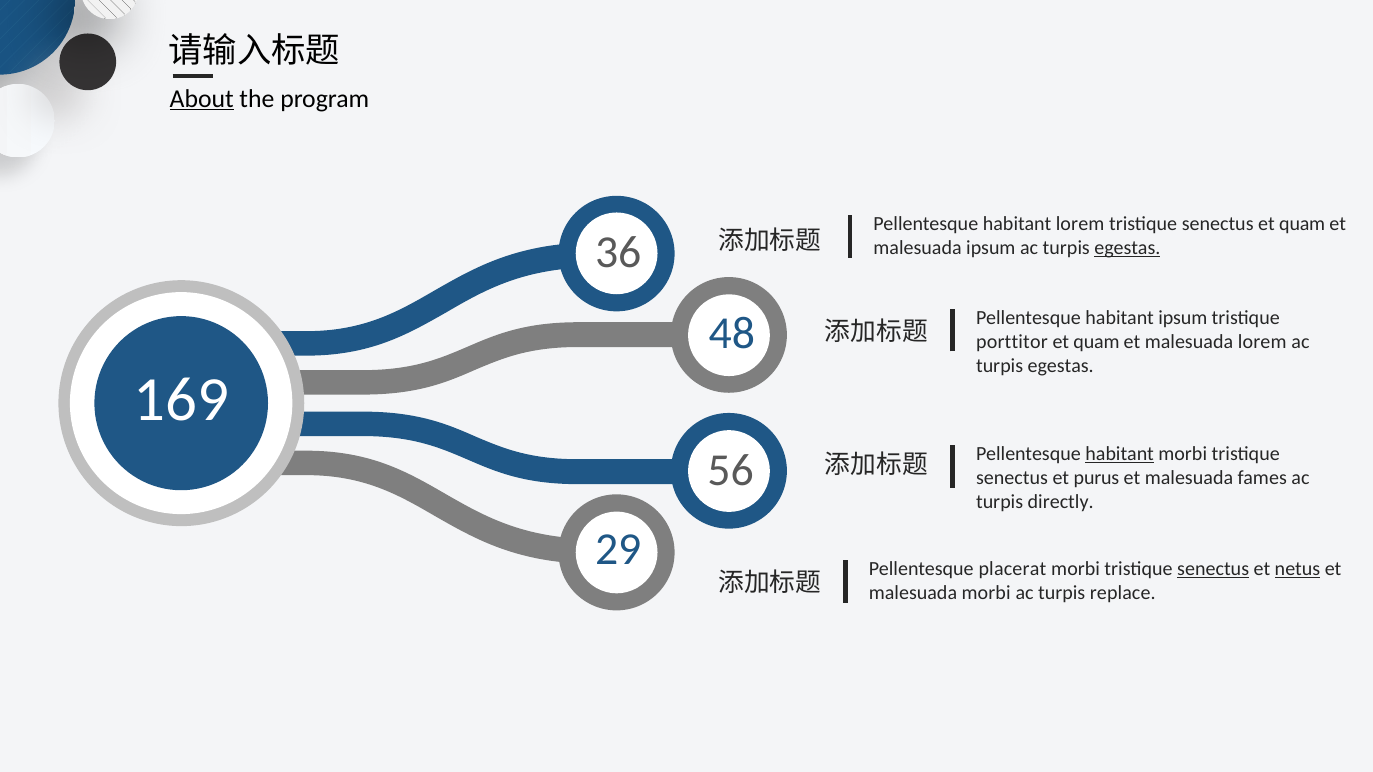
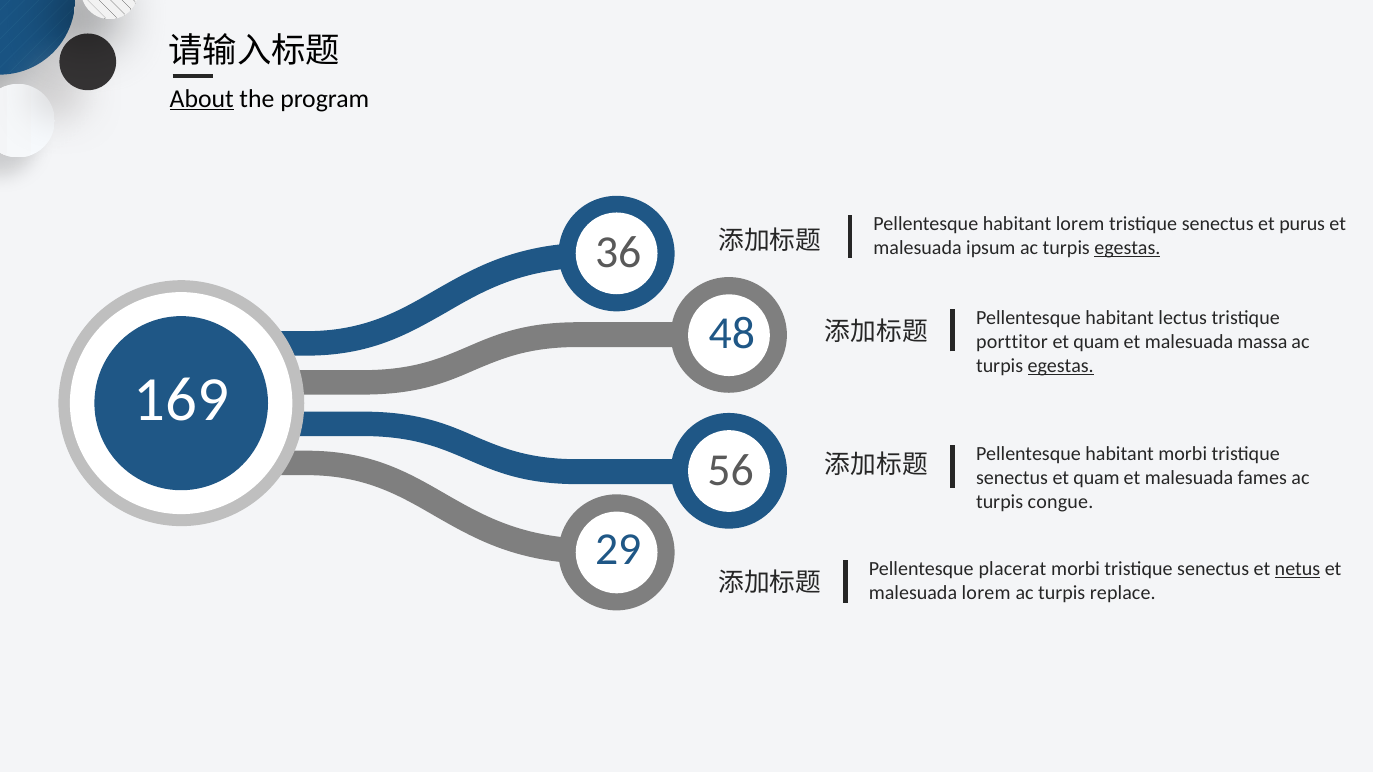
senectus et quam: quam -> purus
habitant ipsum: ipsum -> lectus
malesuada lorem: lorem -> massa
egestas at (1061, 366) underline: none -> present
habitant at (1120, 454) underline: present -> none
senectus et purus: purus -> quam
directly: directly -> congue
senectus at (1213, 569) underline: present -> none
malesuada morbi: morbi -> lorem
